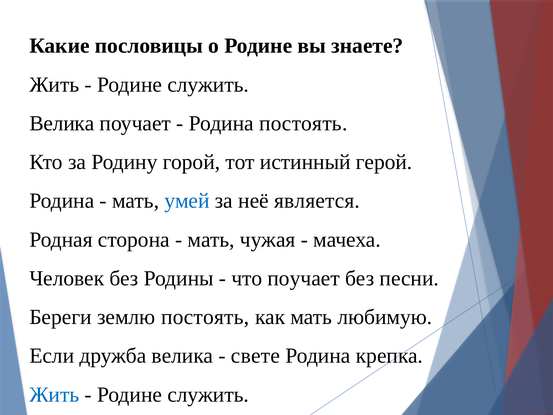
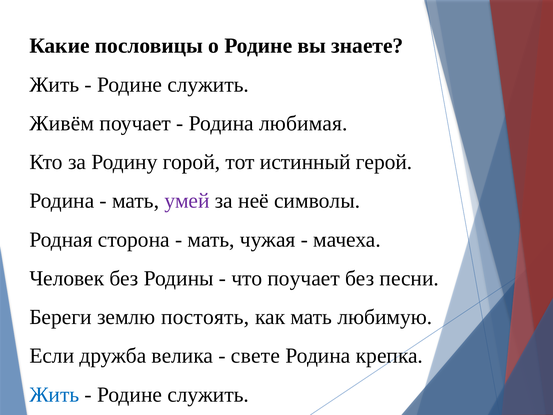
Велика at (62, 123): Велика -> Живём
Родина постоять: постоять -> любимая
умей colour: blue -> purple
является: является -> символы
